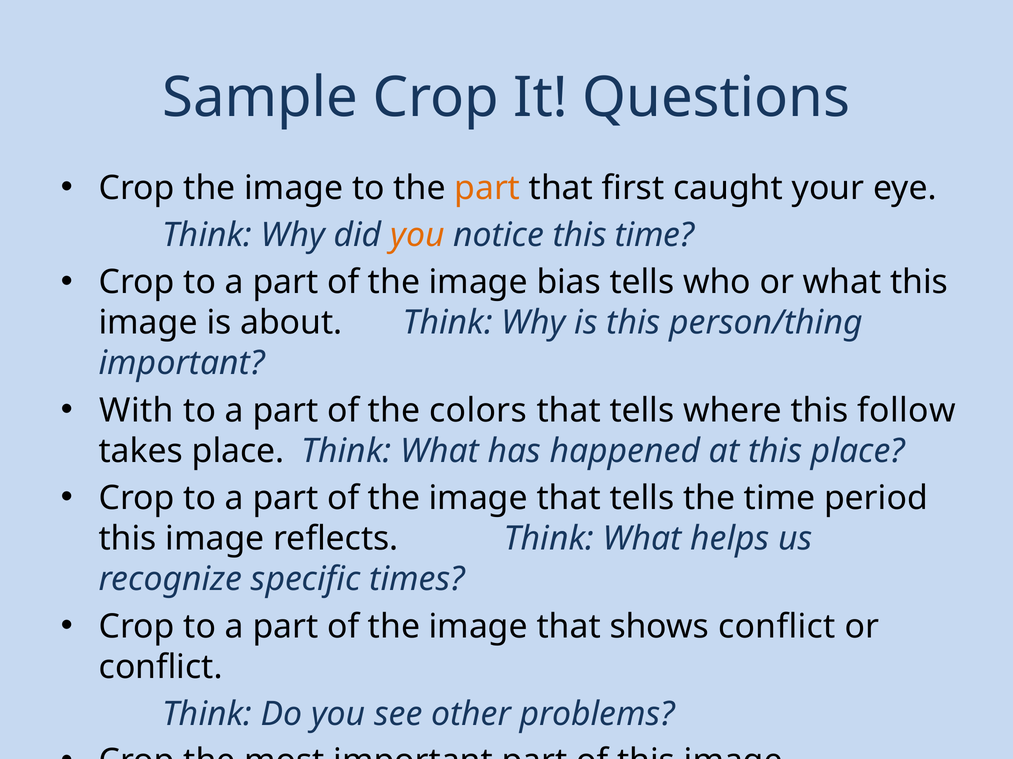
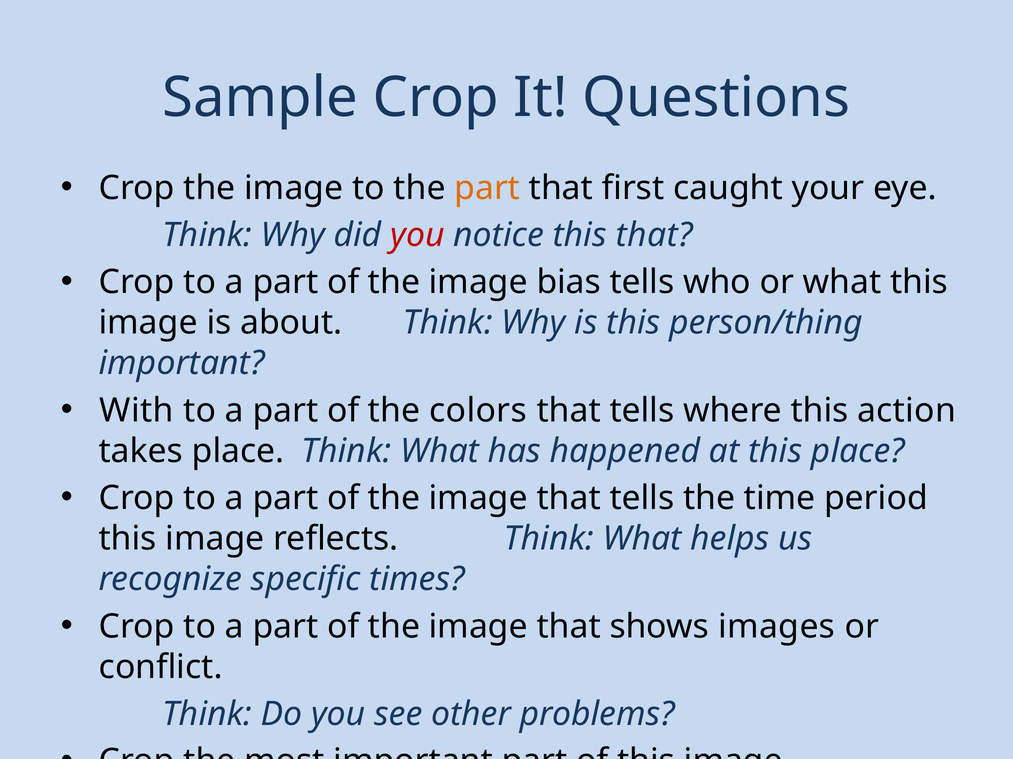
you at (417, 235) colour: orange -> red
this time: time -> that
follow: follow -> action
shows conflict: conflict -> images
